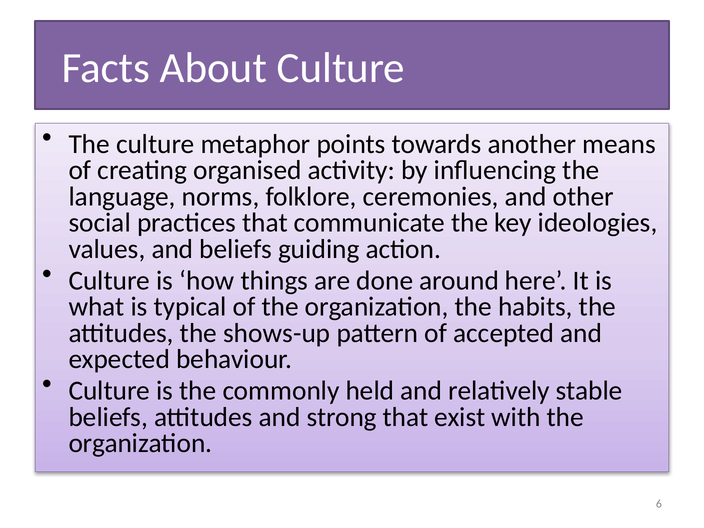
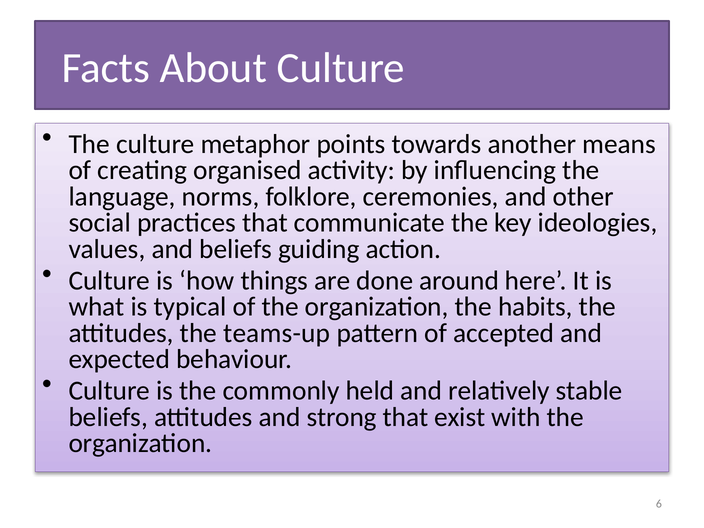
shows-up: shows-up -> teams-up
